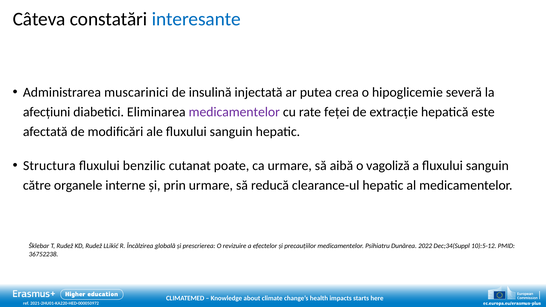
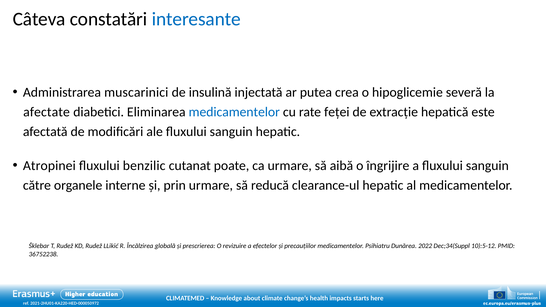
afecțiuni: afecțiuni -> afectate
medicamentelor at (234, 112) colour: purple -> blue
Structura: Structura -> Atropinei
vagoliză: vagoliză -> îngrijire
